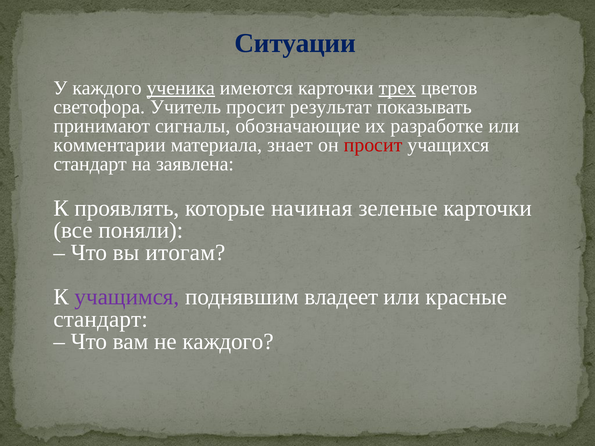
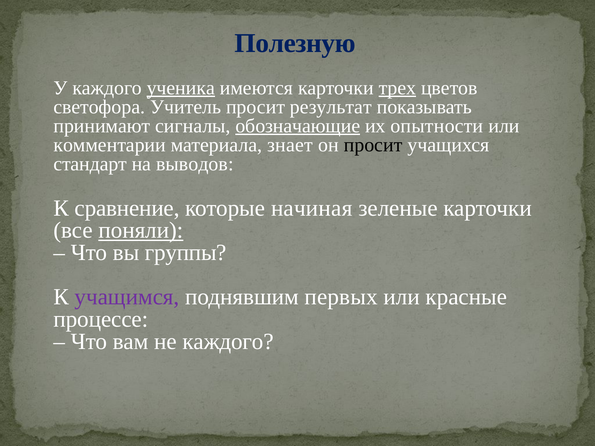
Ситуации: Ситуации -> Полезную
обозначающие underline: none -> present
разработке: разработке -> опытности
просит at (373, 145) colour: red -> black
заявлена: заявлена -> выводов
проявлять: проявлять -> сравнение
поняли underline: none -> present
итогам: итогам -> группы
владеет: владеет -> первых
стандарт at (101, 319): стандарт -> процессе
